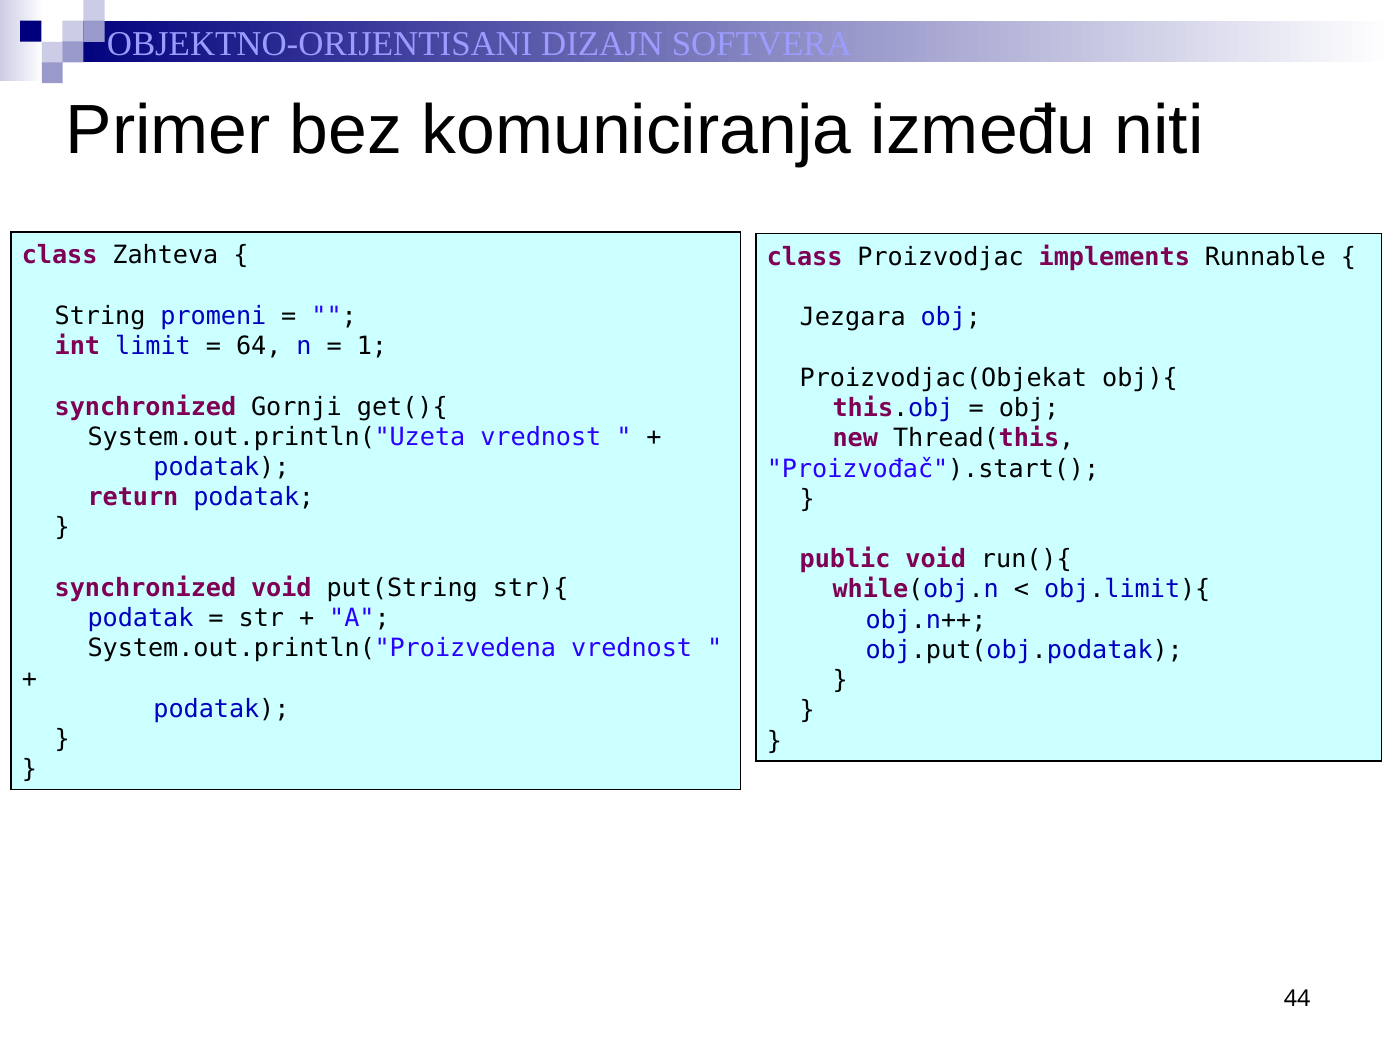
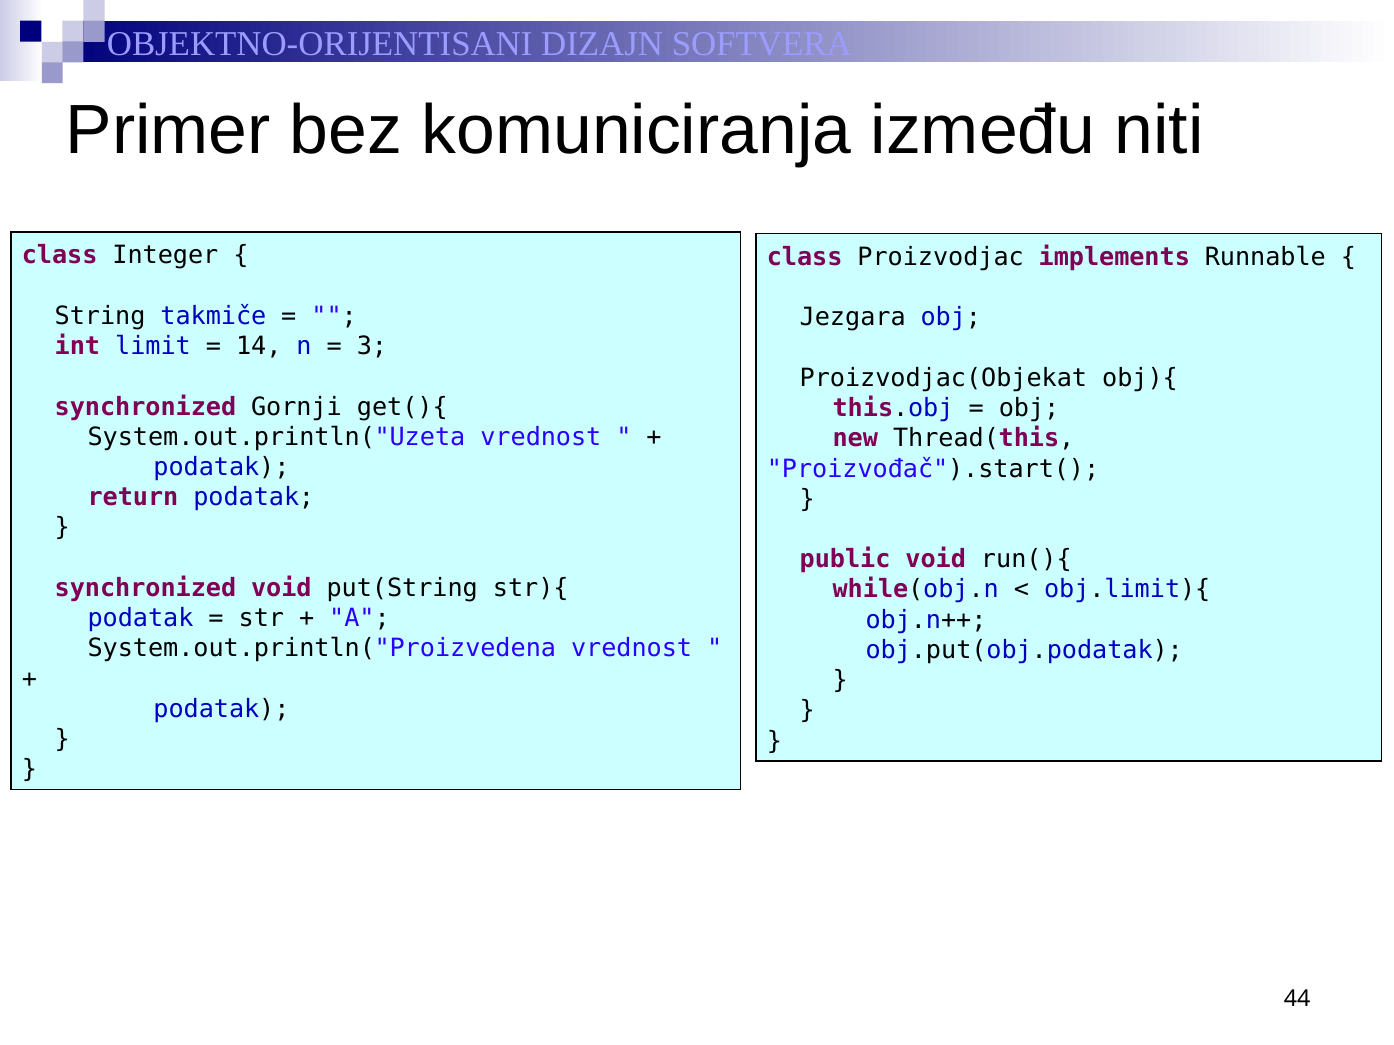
Zahteva: Zahteva -> Integer
promeni: promeni -> takmiče
64: 64 -> 14
1: 1 -> 3
